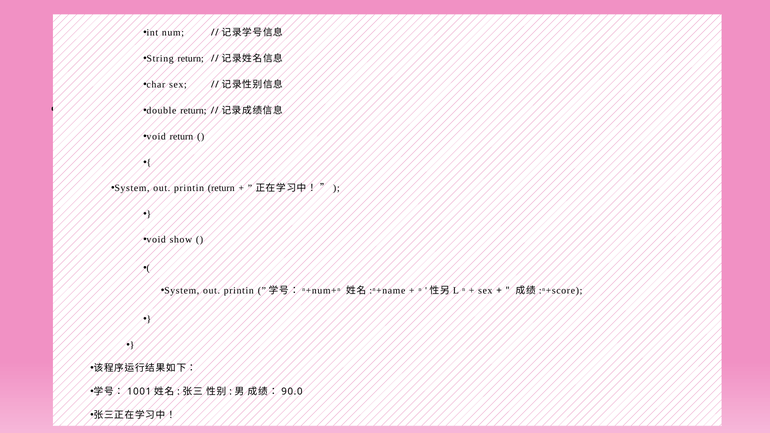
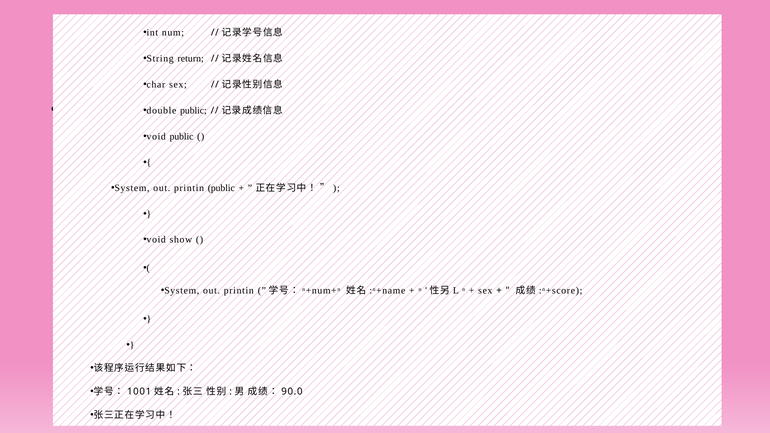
double return: return -> public
void return: return -> public
printin return: return -> public
